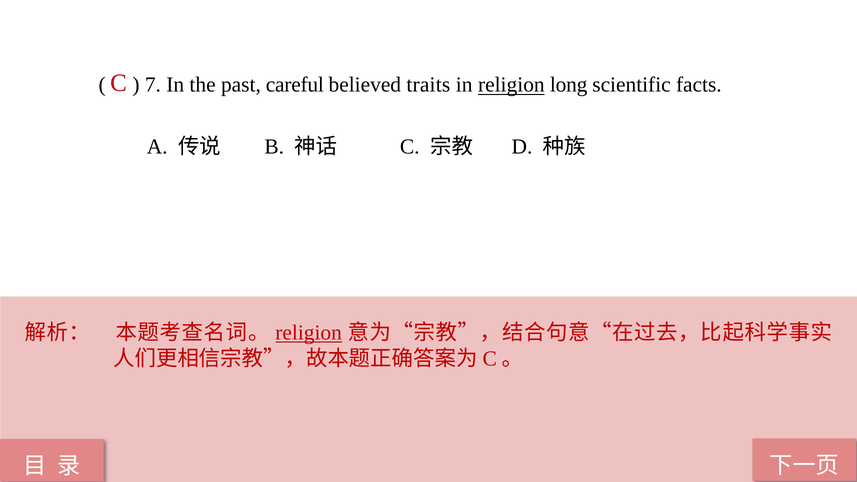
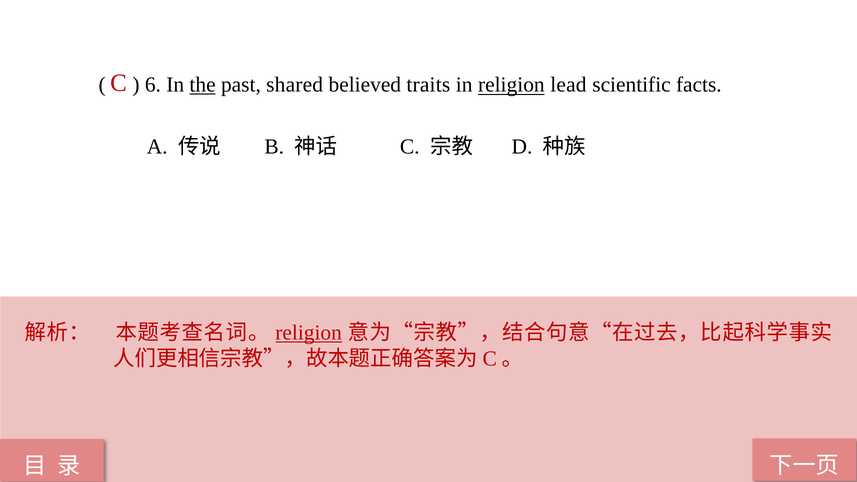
7: 7 -> 6
the underline: none -> present
careful: careful -> shared
long: long -> lead
